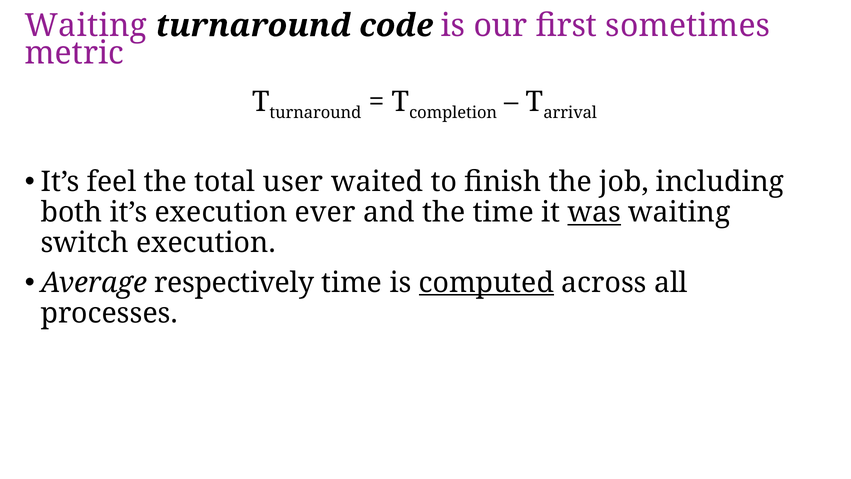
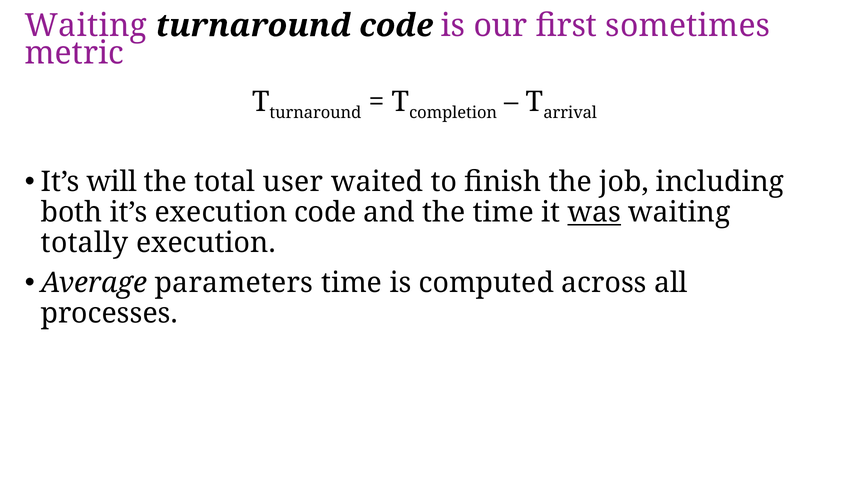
feel: feel -> will
execution ever: ever -> code
switch: switch -> totally
respectively: respectively -> parameters
computed underline: present -> none
